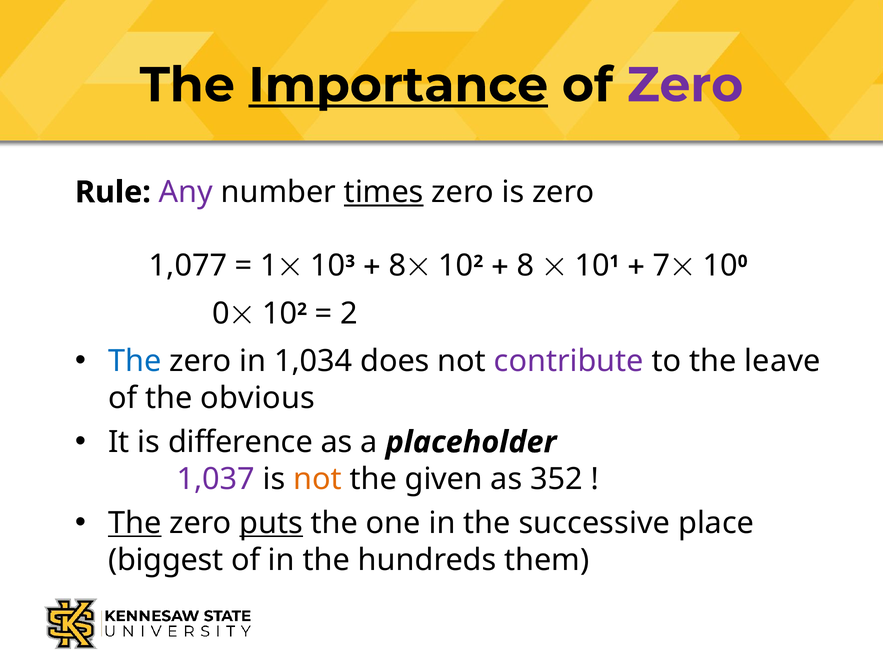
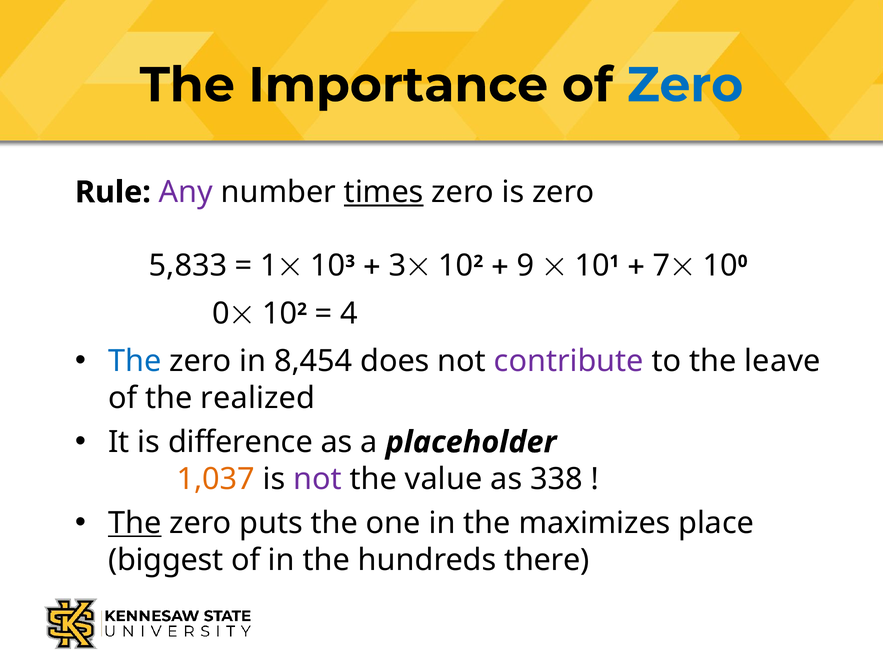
Importance underline: present -> none
Zero at (685, 85) colour: purple -> blue
1,077: 1,077 -> 5,833
8 at (397, 266): 8 -> 3
8 at (526, 266): 8 -> 9
2: 2 -> 4
1,034: 1,034 -> 8,454
obvious: obvious -> realized
1,037 colour: purple -> orange
not at (318, 479) colour: orange -> purple
given: given -> value
352: 352 -> 338
puts underline: present -> none
successive: successive -> maximizes
them: them -> there
